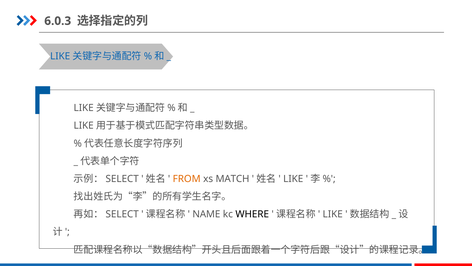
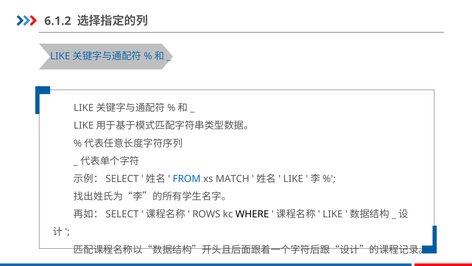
6.0.3: 6.0.3 -> 6.1.2
FROM colour: orange -> blue
NAME: NAME -> ROWS
